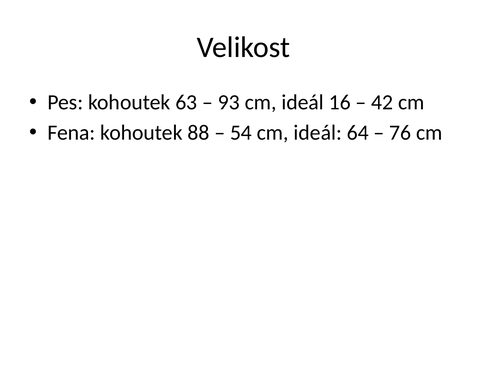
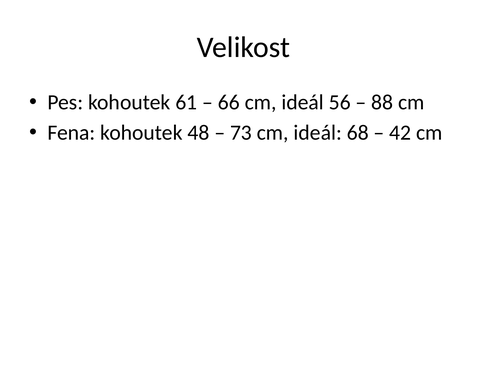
63: 63 -> 61
93: 93 -> 66
16: 16 -> 56
42: 42 -> 88
88: 88 -> 48
54: 54 -> 73
64: 64 -> 68
76: 76 -> 42
